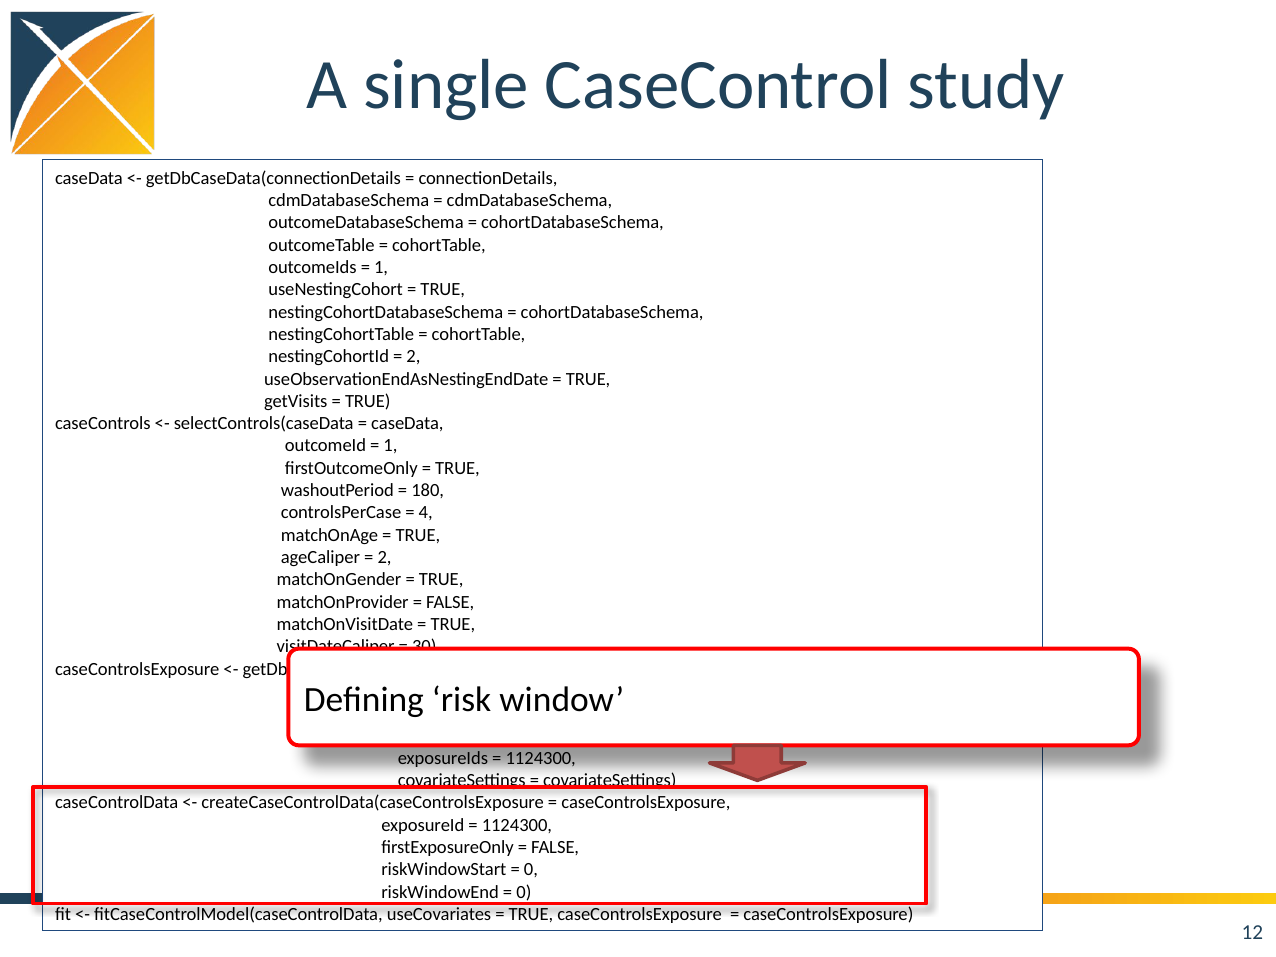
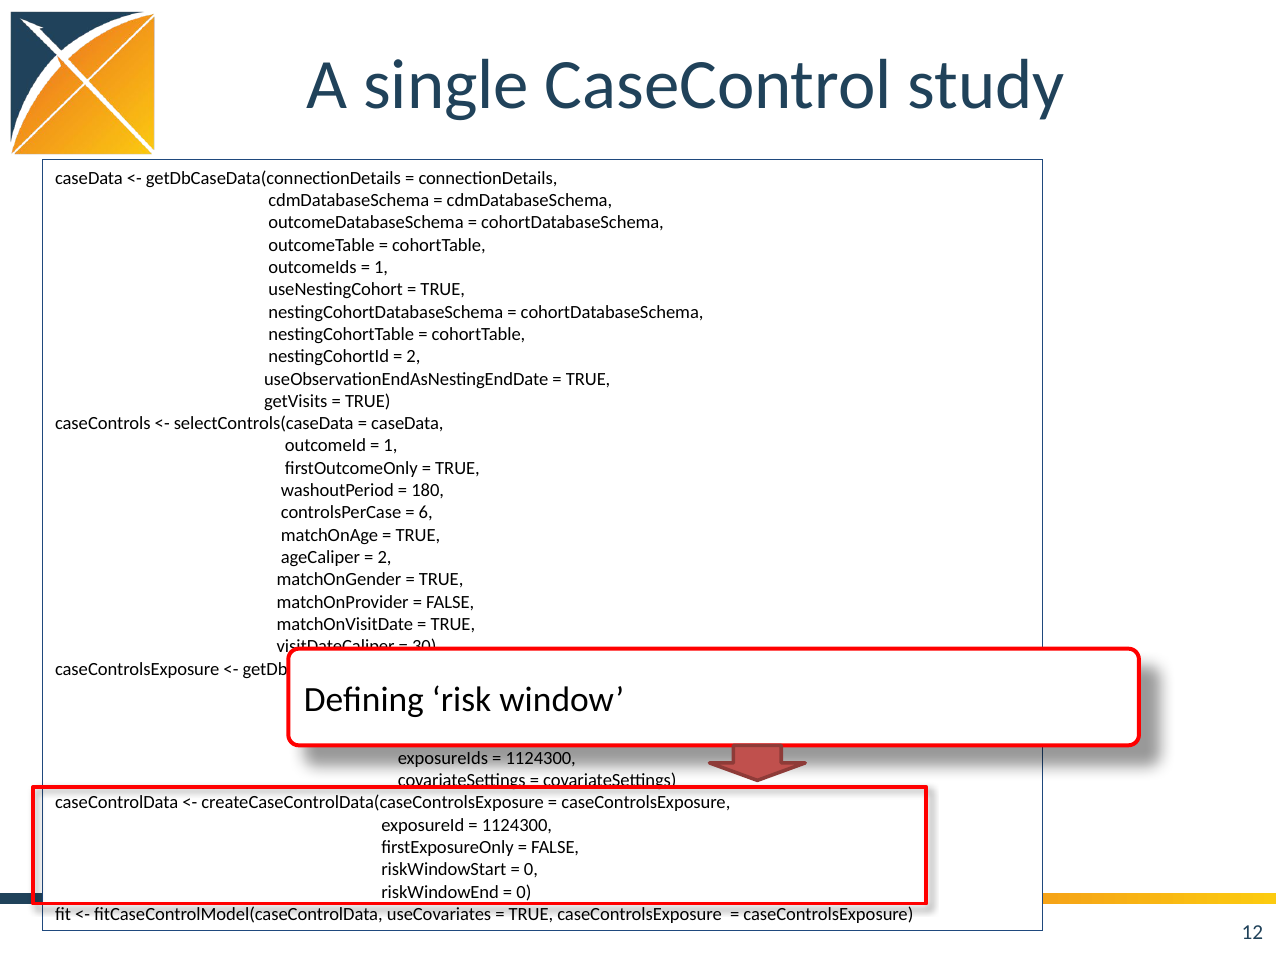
4: 4 -> 6
